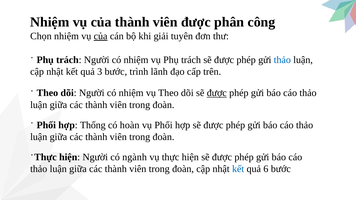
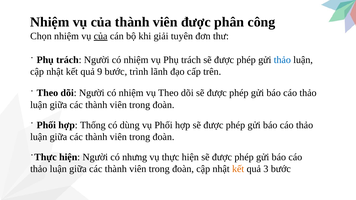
3: 3 -> 9
được at (217, 93) underline: present -> none
hoàn: hoàn -> dùng
ngành: ngành -> nhưng
kết at (238, 169) colour: blue -> orange
6: 6 -> 3
